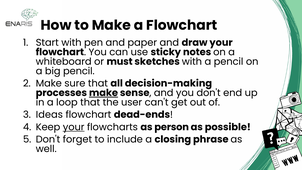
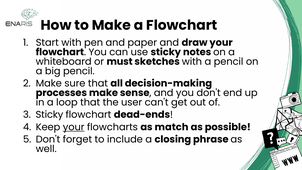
make at (103, 93) underline: present -> none
Ideas at (49, 115): Ideas -> Sticky
person: person -> match
